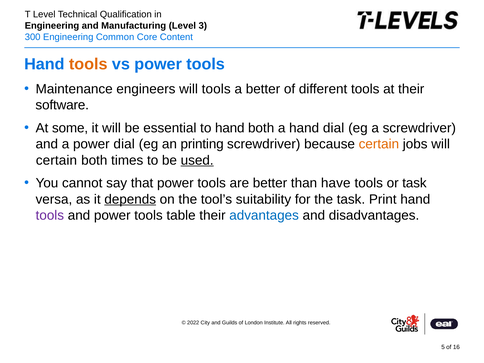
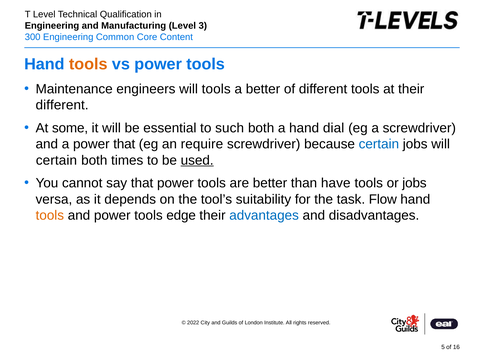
software at (62, 105): software -> different
to hand: hand -> such
power dial: dial -> that
printing: printing -> require
certain at (379, 144) colour: orange -> blue
or task: task -> jobs
depends underline: present -> none
Print: Print -> Flow
tools at (50, 215) colour: purple -> orange
table: table -> edge
